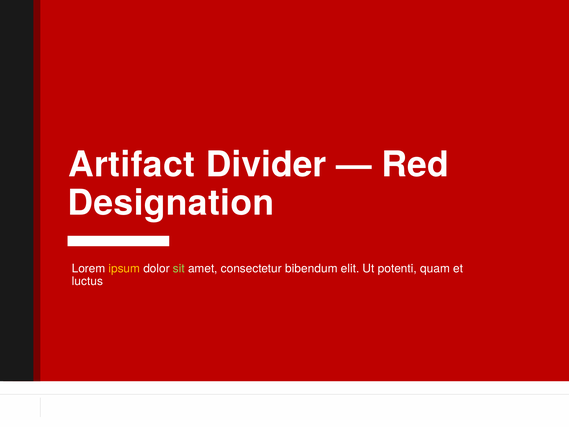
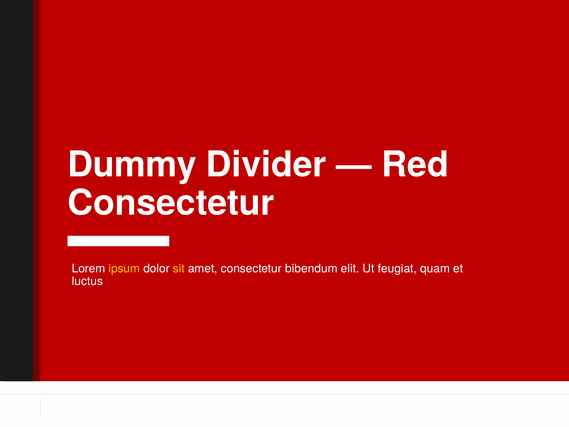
Artifact: Artifact -> Dummy
Designation at (171, 203): Designation -> Consectetur
sit colour: light green -> yellow
potenti: potenti -> feugiat
